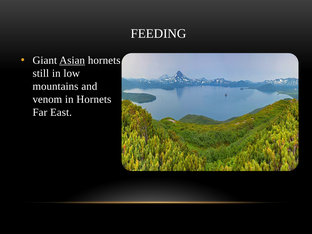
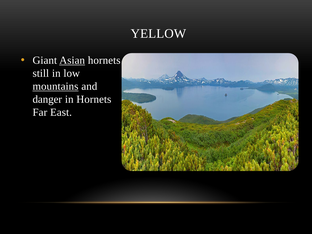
FEEDING: FEEDING -> YELLOW
mountains underline: none -> present
venom: venom -> danger
